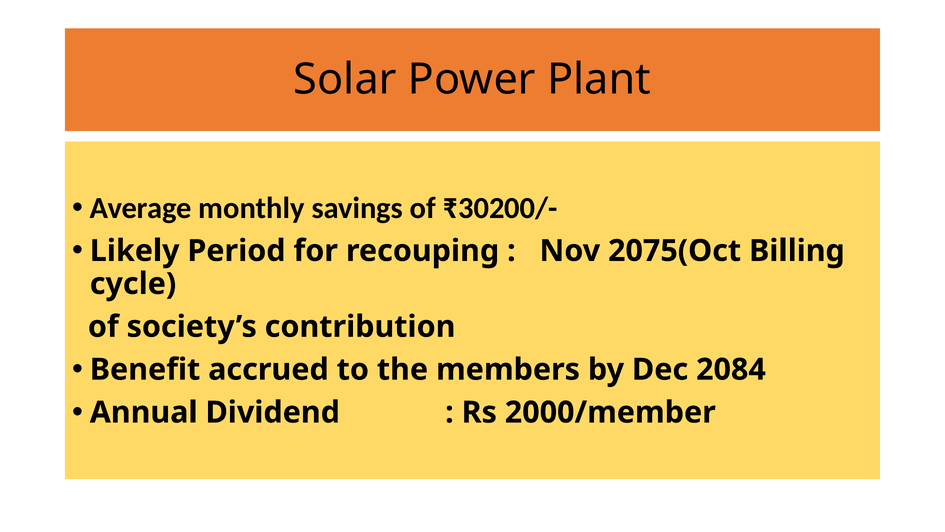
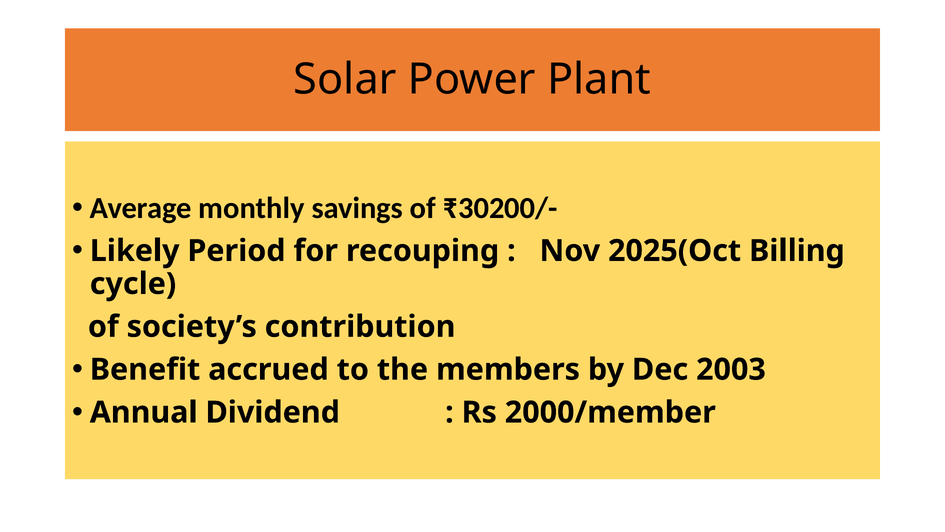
2075(Oct: 2075(Oct -> 2025(Oct
2084: 2084 -> 2003
